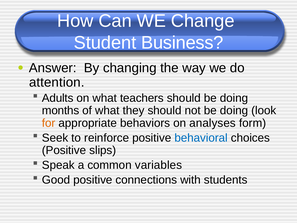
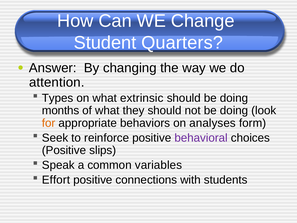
Business: Business -> Quarters
Adults: Adults -> Types
teachers: teachers -> extrinsic
behavioral colour: blue -> purple
Good: Good -> Effort
